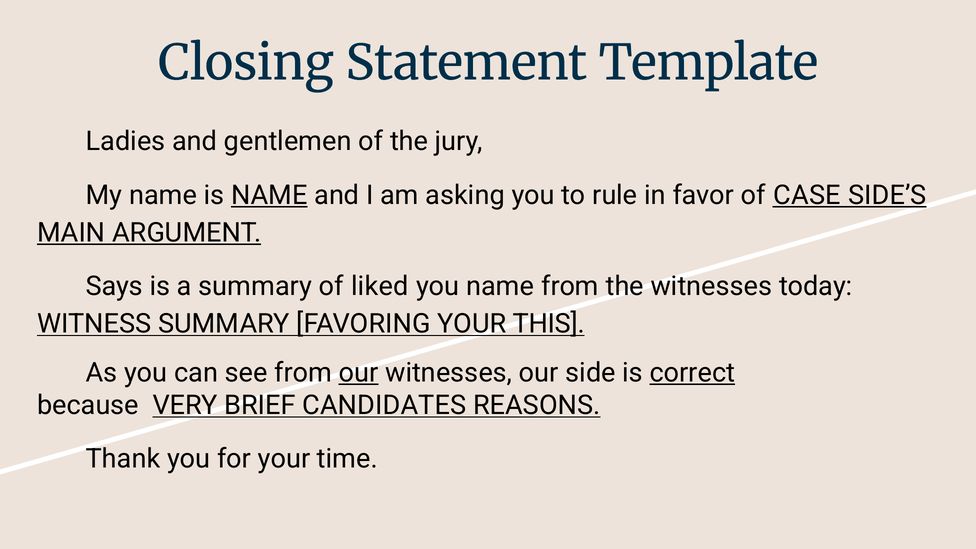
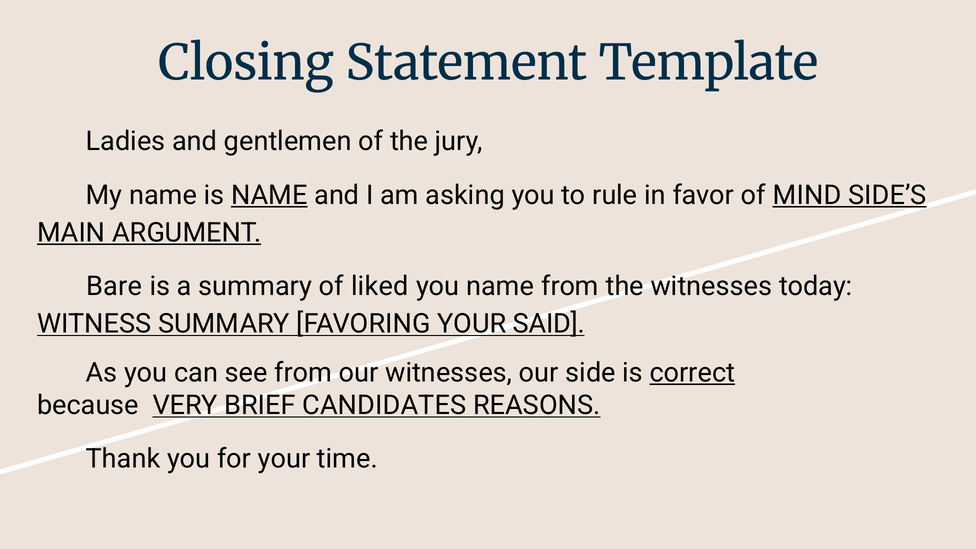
CASE: CASE -> MIND
Says: Says -> Bare
THIS: THIS -> SAID
our at (359, 373) underline: present -> none
